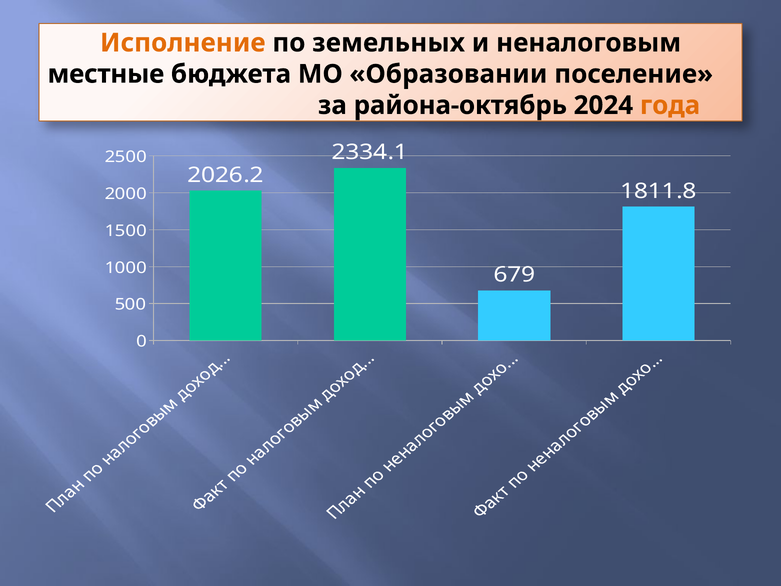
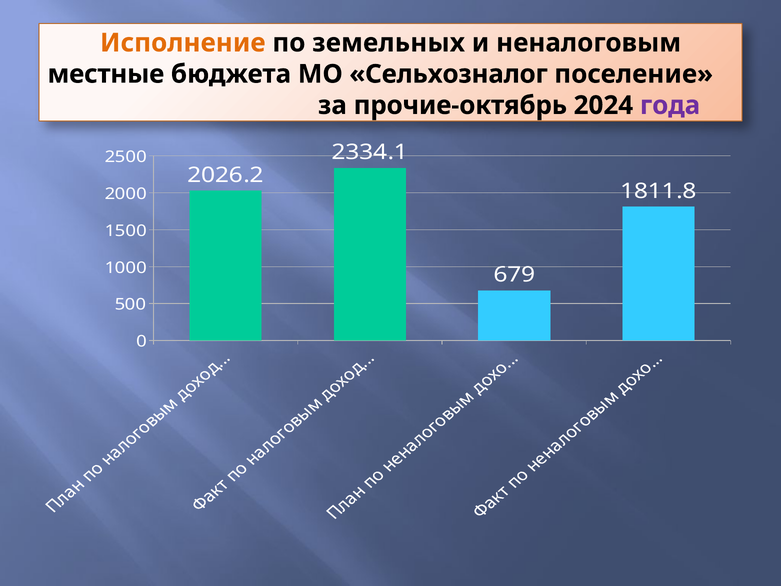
Образовании: Образовании -> Сельхозналог
района-октябрь: района-октябрь -> прочие-октябрь
года colour: orange -> purple
